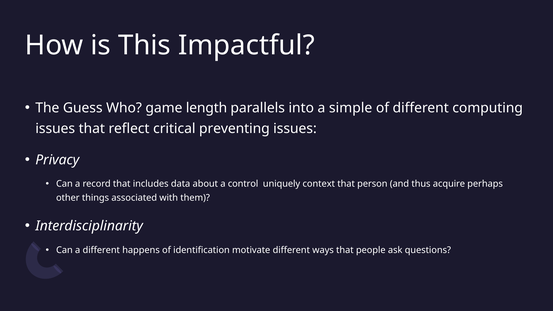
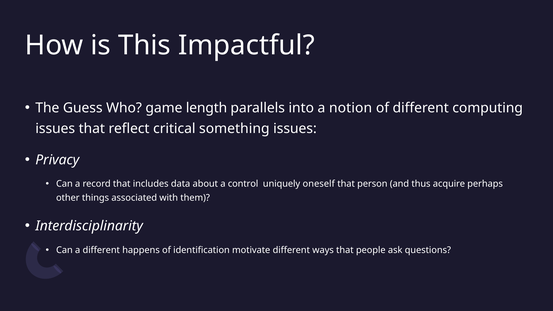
simple: simple -> notion
preventing: preventing -> something
context: context -> oneself
